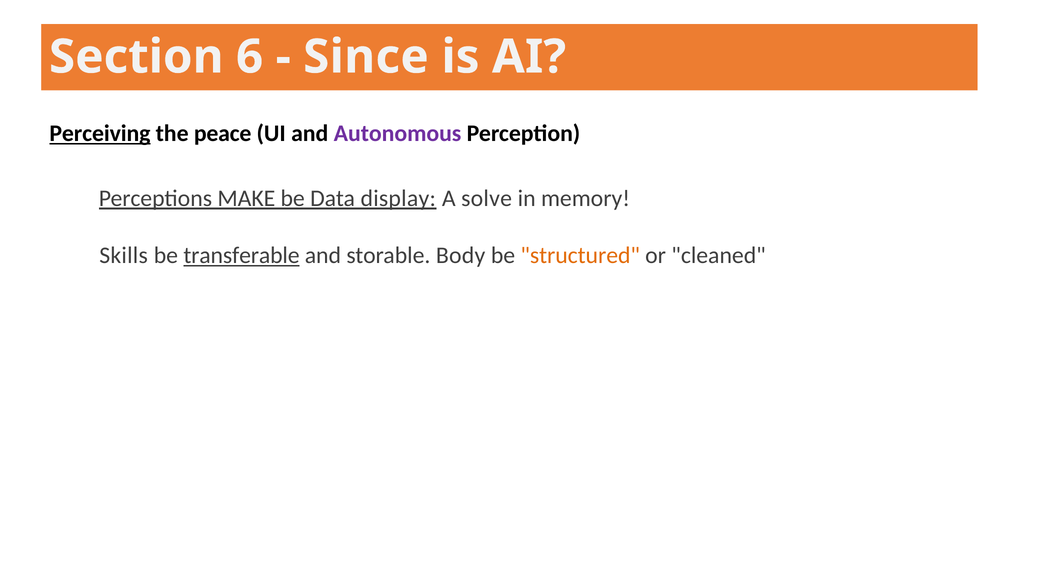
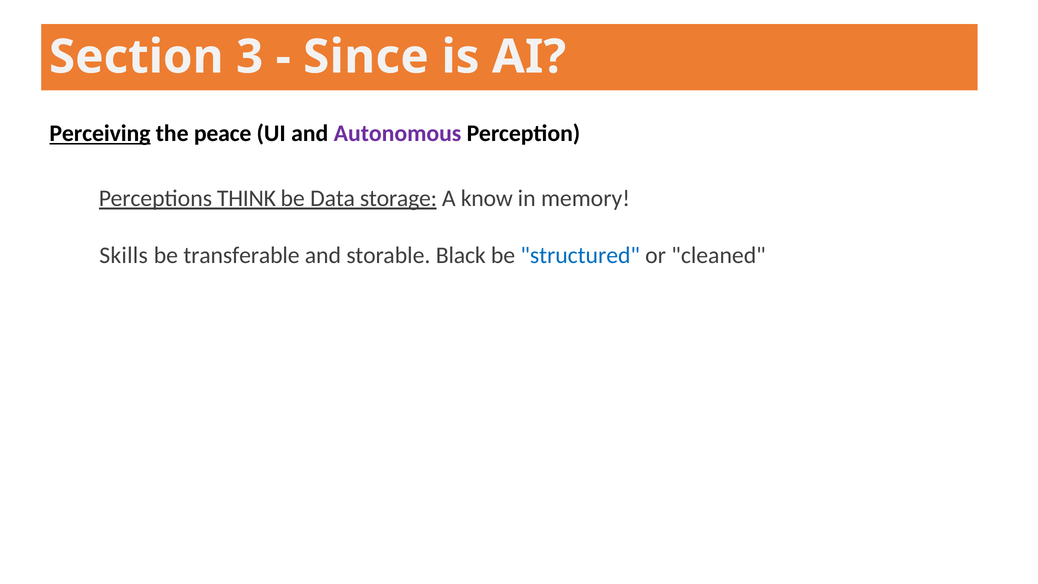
6: 6 -> 3
MAKE: MAKE -> THINK
display: display -> storage
solve: solve -> know
transferable underline: present -> none
Body: Body -> Black
structured colour: orange -> blue
